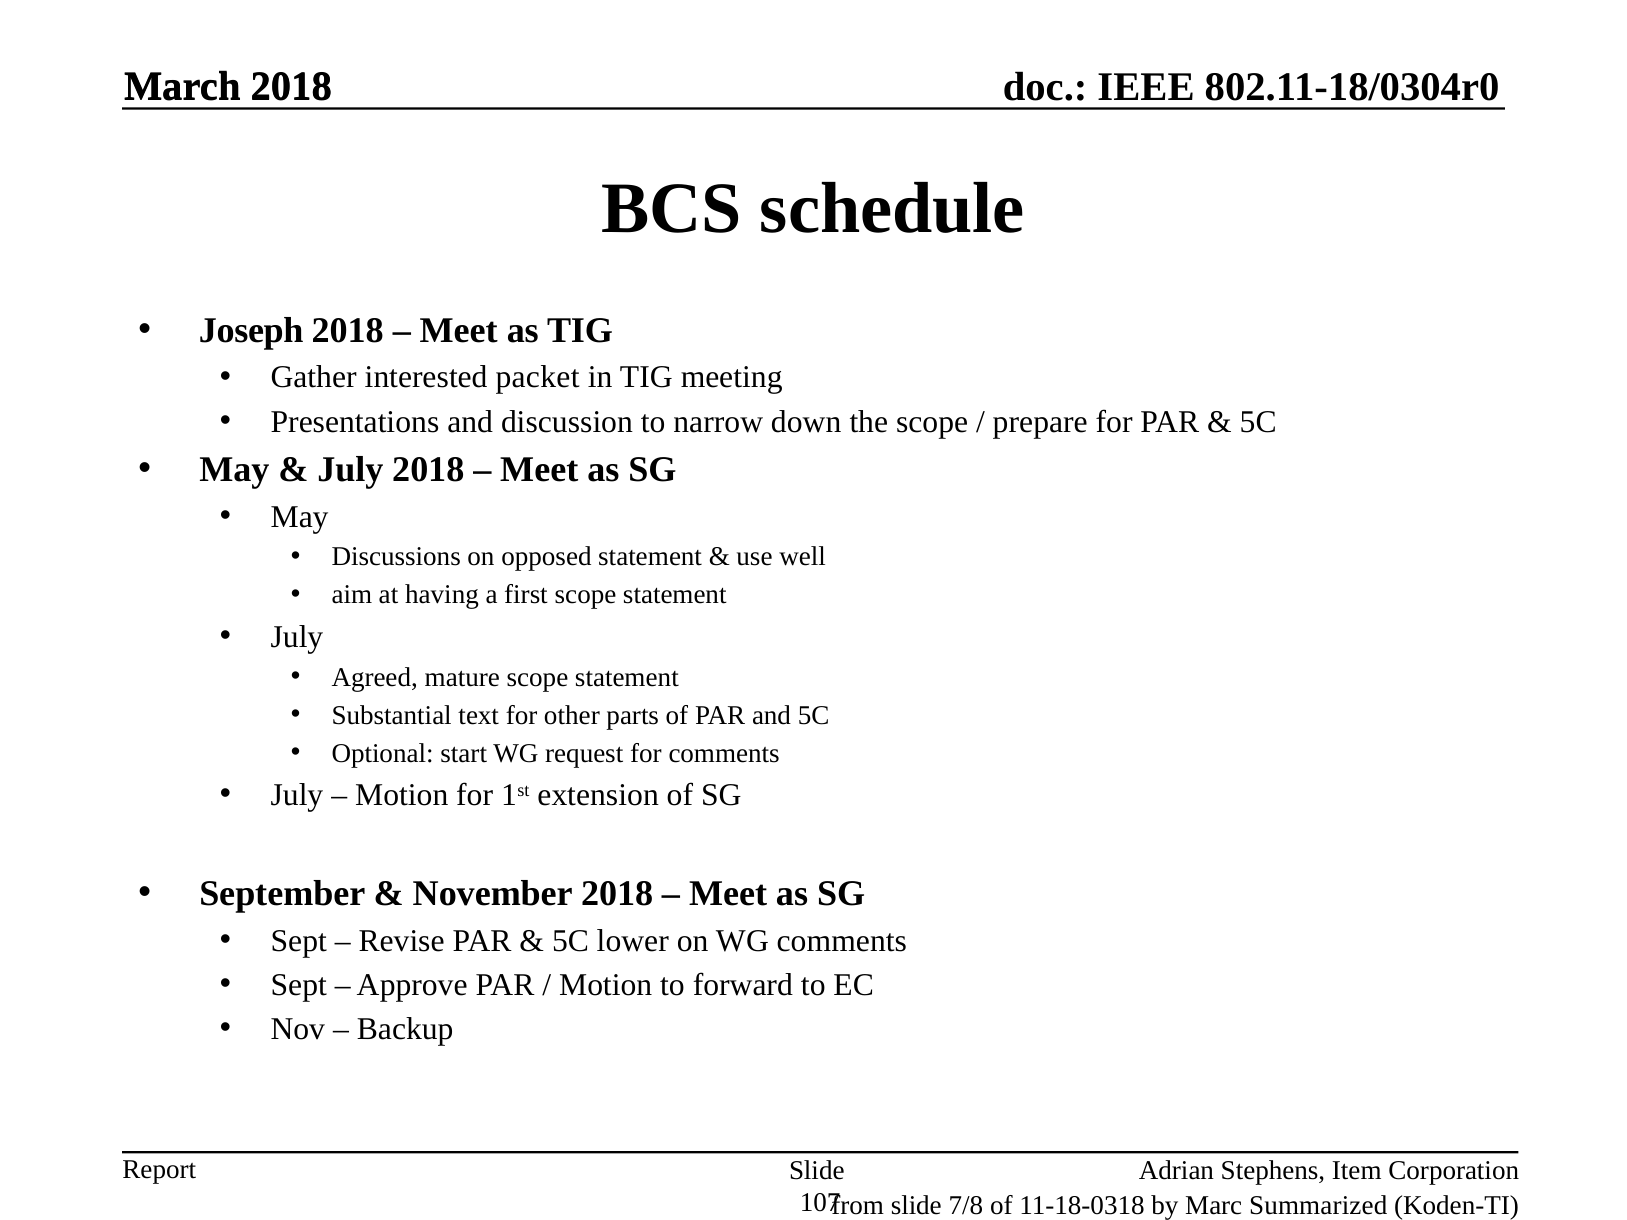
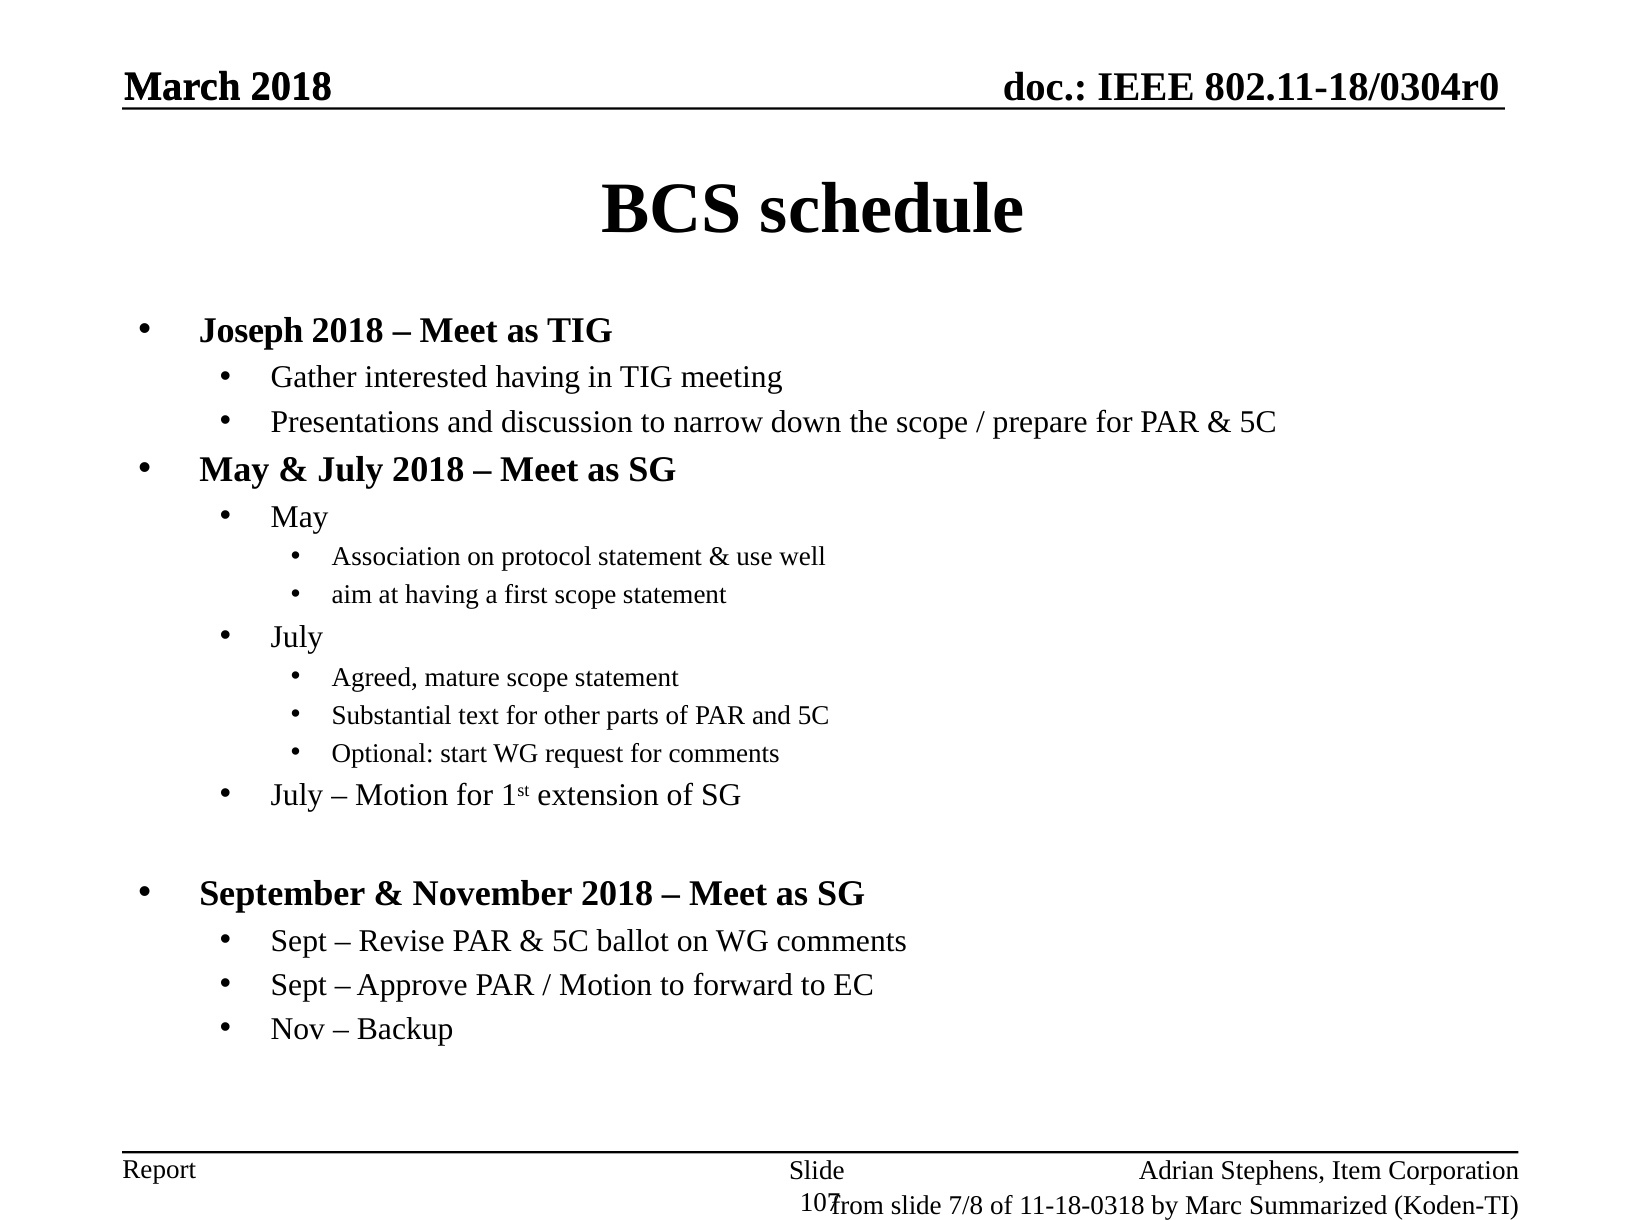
interested packet: packet -> having
Discussions: Discussions -> Association
opposed: opposed -> protocol
lower: lower -> ballot
